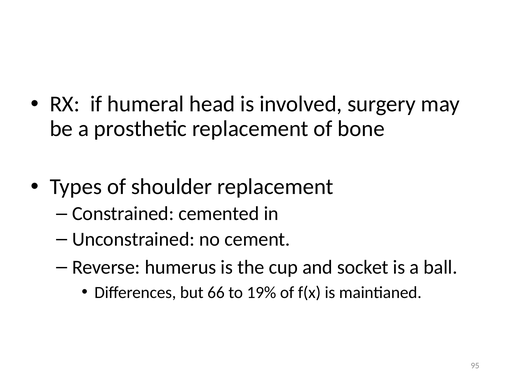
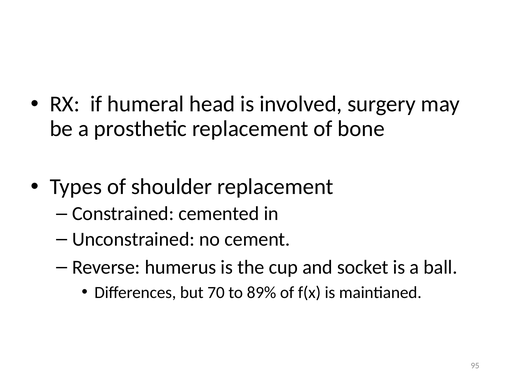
66: 66 -> 70
19%: 19% -> 89%
